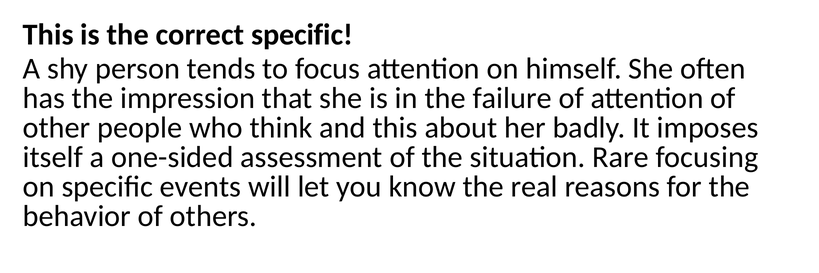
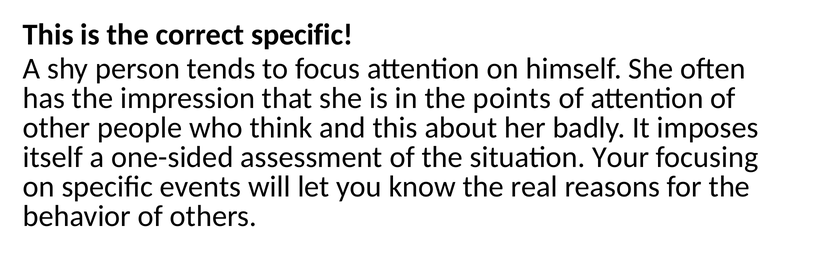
failure: failure -> points
Rare: Rare -> Your
